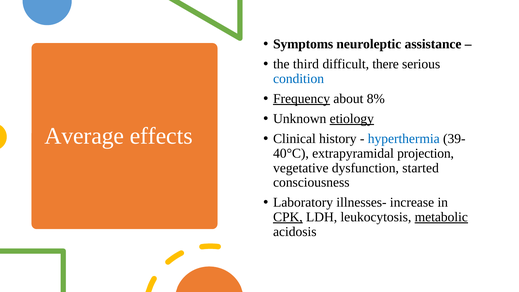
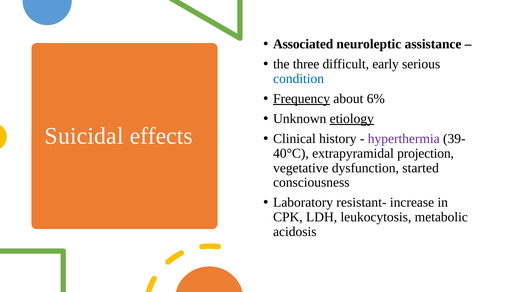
Symptoms: Symptoms -> Associated
third: third -> three
there: there -> early
8%: 8% -> 6%
Average: Average -> Suicidal
hyperthermia colour: blue -> purple
illnesses-: illnesses- -> resistant-
CPK underline: present -> none
metabolic underline: present -> none
